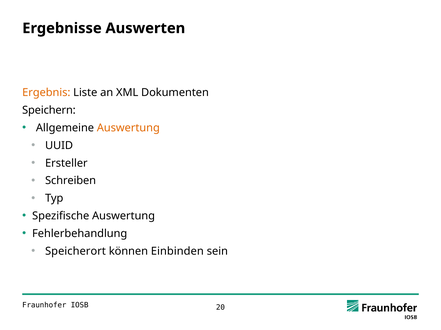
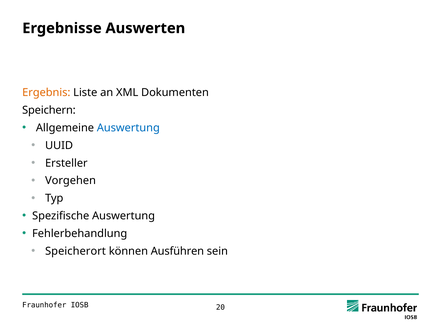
Auswertung at (128, 128) colour: orange -> blue
Schreiben: Schreiben -> Vorgehen
Einbinden: Einbinden -> Ausführen
